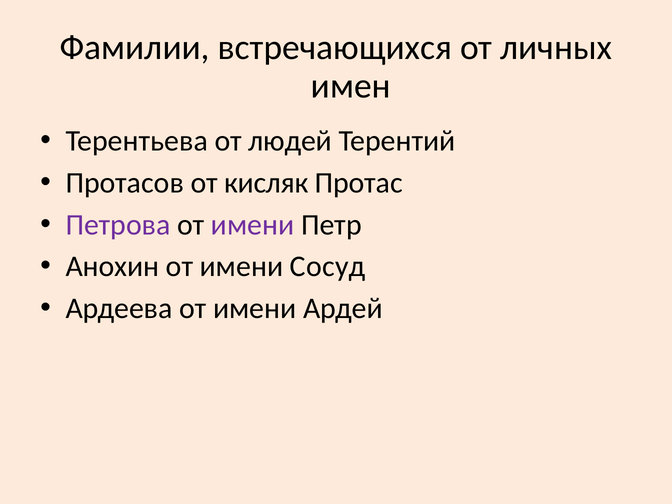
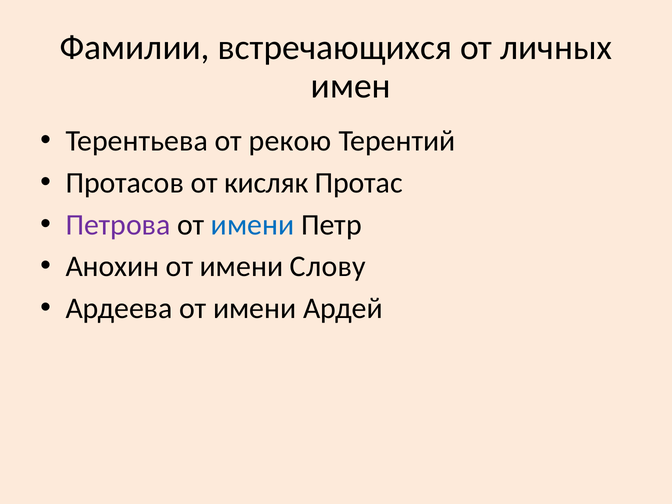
людей: людей -> рекою
имени at (253, 225) colour: purple -> blue
Сосуд: Сосуд -> Слову
